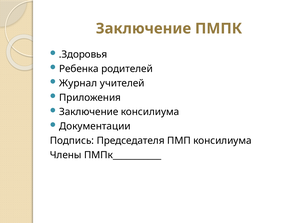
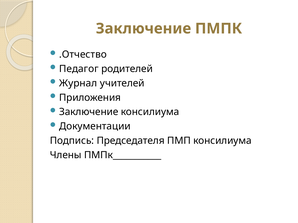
.Здоровья: .Здоровья -> .Отчество
Ребенка: Ребенка -> Педагог
